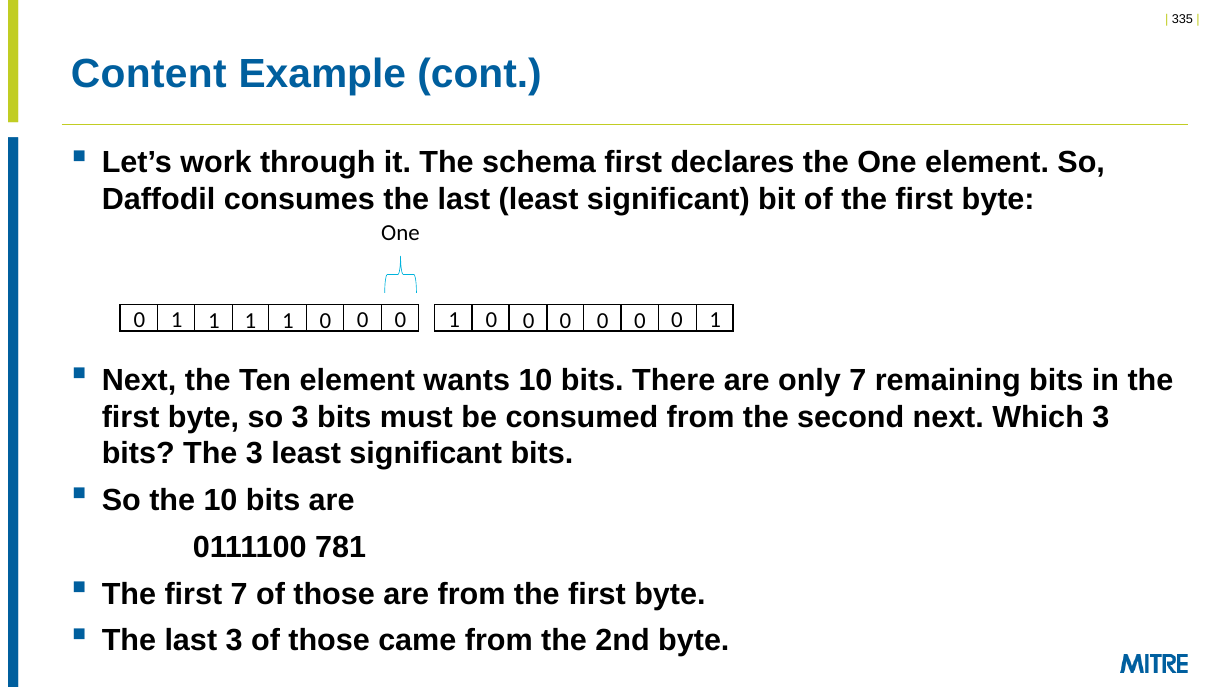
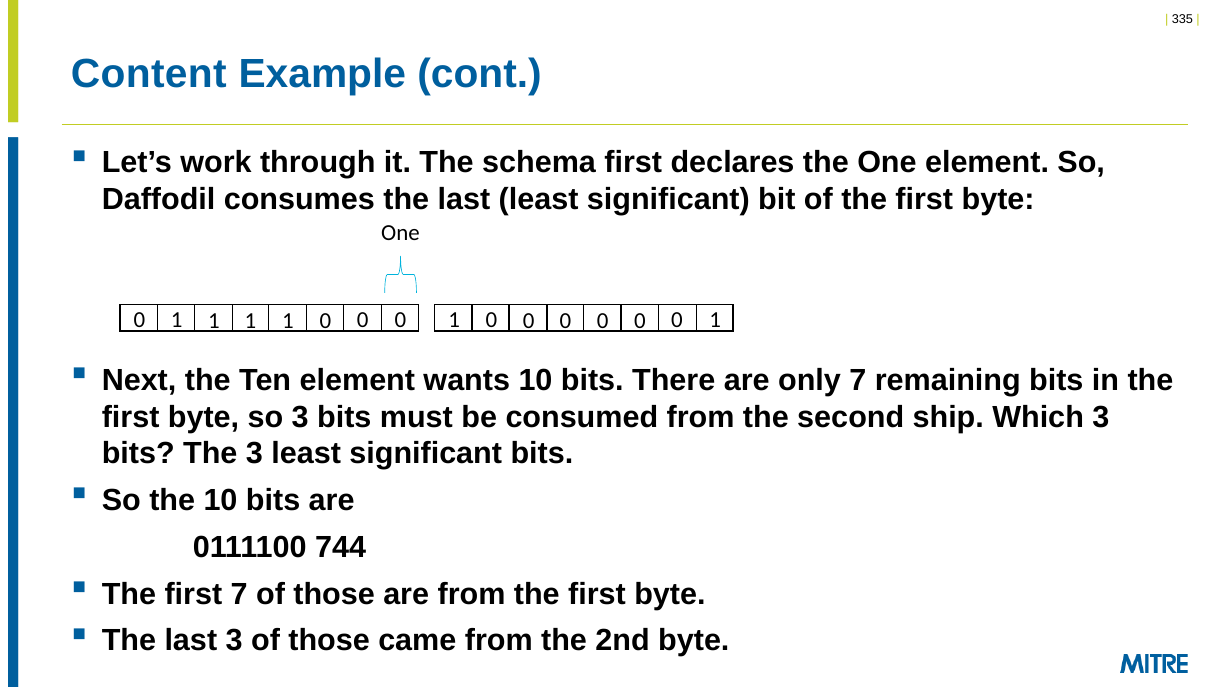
second next: next -> ship
781: 781 -> 744
